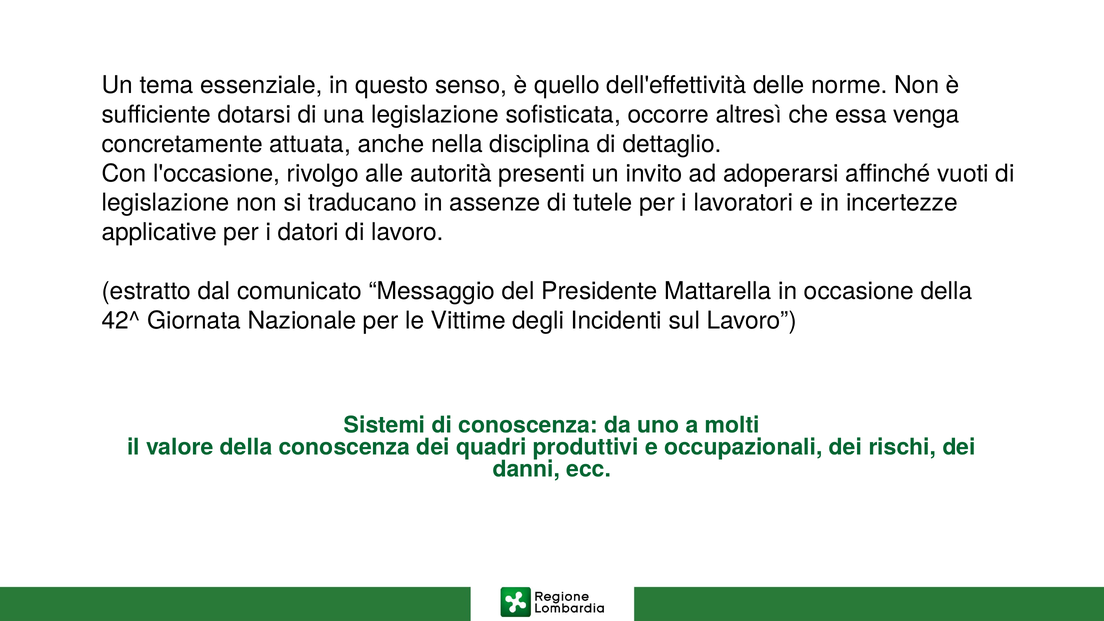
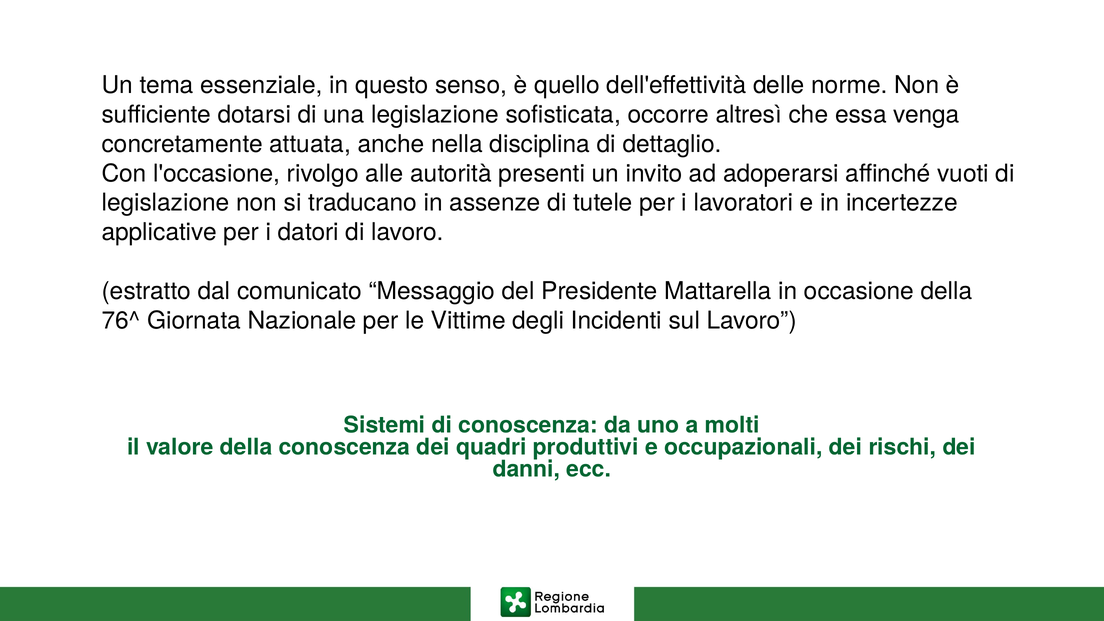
42^: 42^ -> 76^
